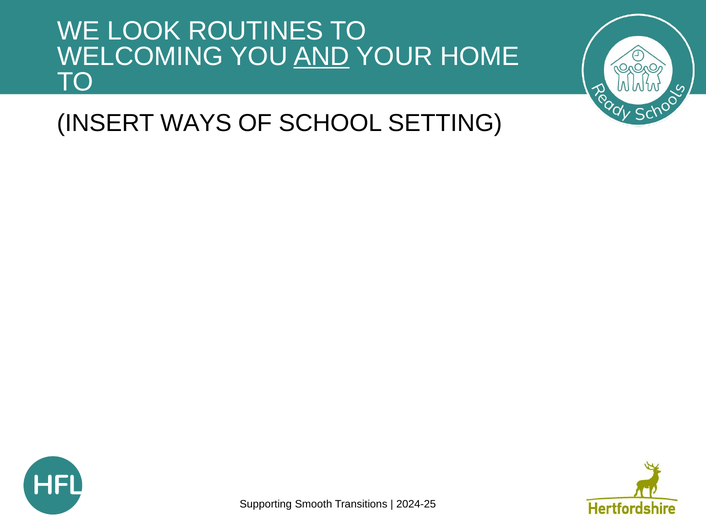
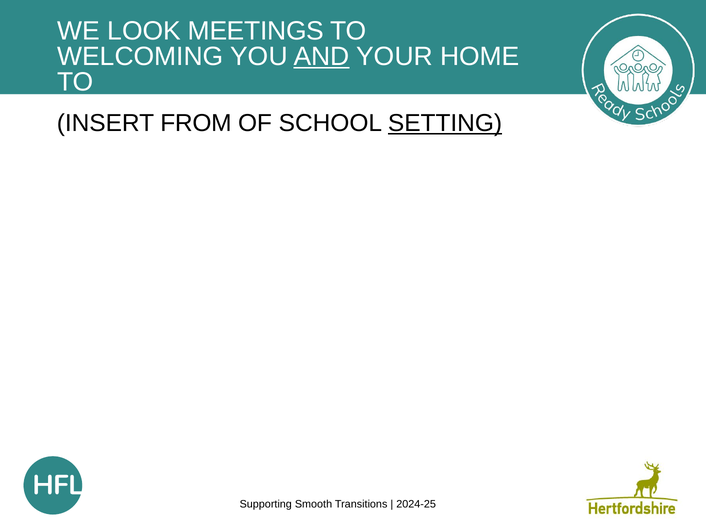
ROUTINES: ROUTINES -> MEETINGS
WAYS: WAYS -> FROM
SETTING underline: none -> present
